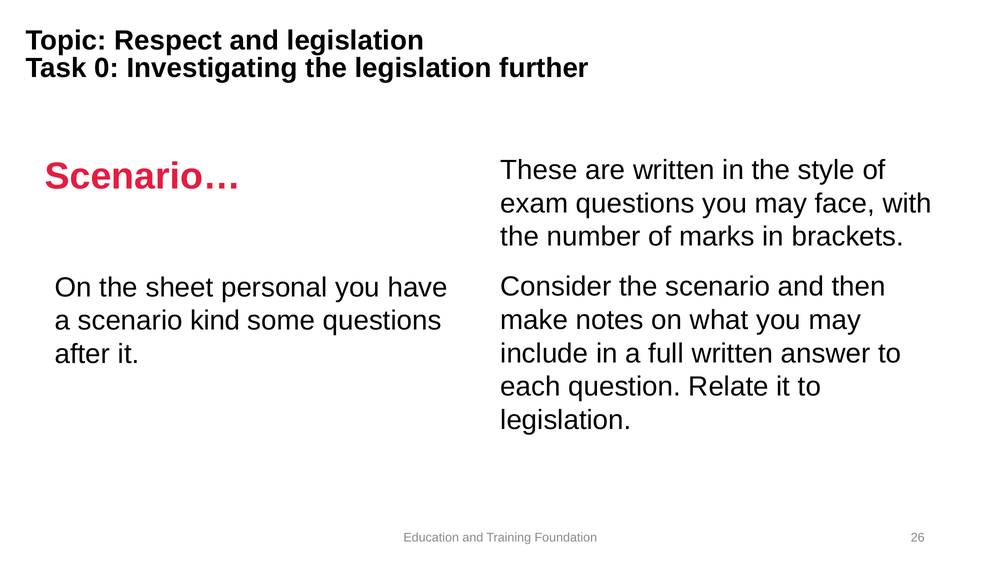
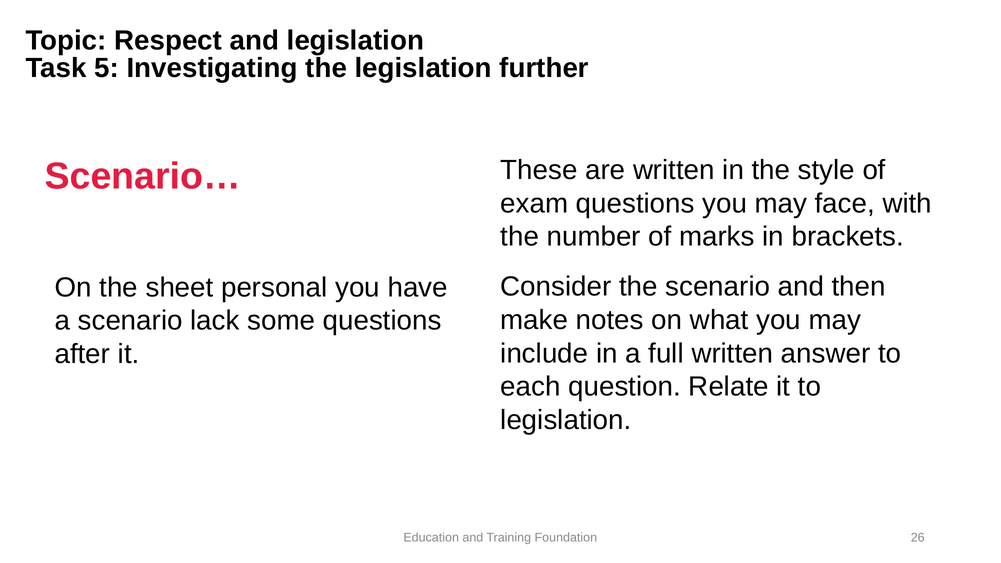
0: 0 -> 5
kind: kind -> lack
